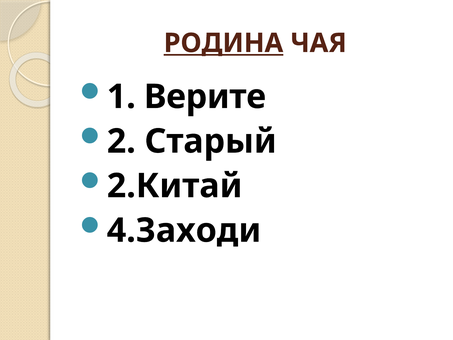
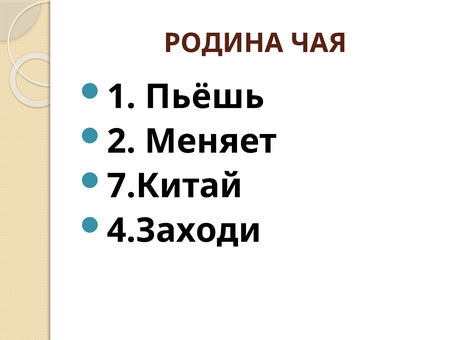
РОДИНА underline: present -> none
Верите: Верите -> Пьёшь
Старый: Старый -> Меняет
2.Китай: 2.Китай -> 7.Китай
